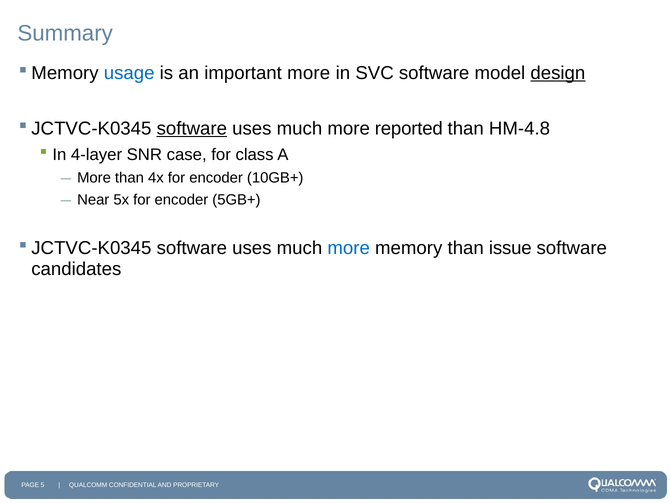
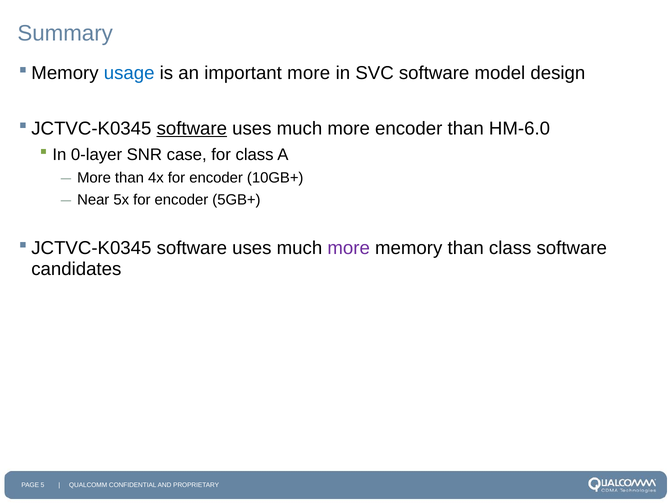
design underline: present -> none
more reported: reported -> encoder
HM-4.8: HM-4.8 -> HM-6.0
4-layer: 4-layer -> 0-layer
more at (349, 248) colour: blue -> purple
than issue: issue -> class
